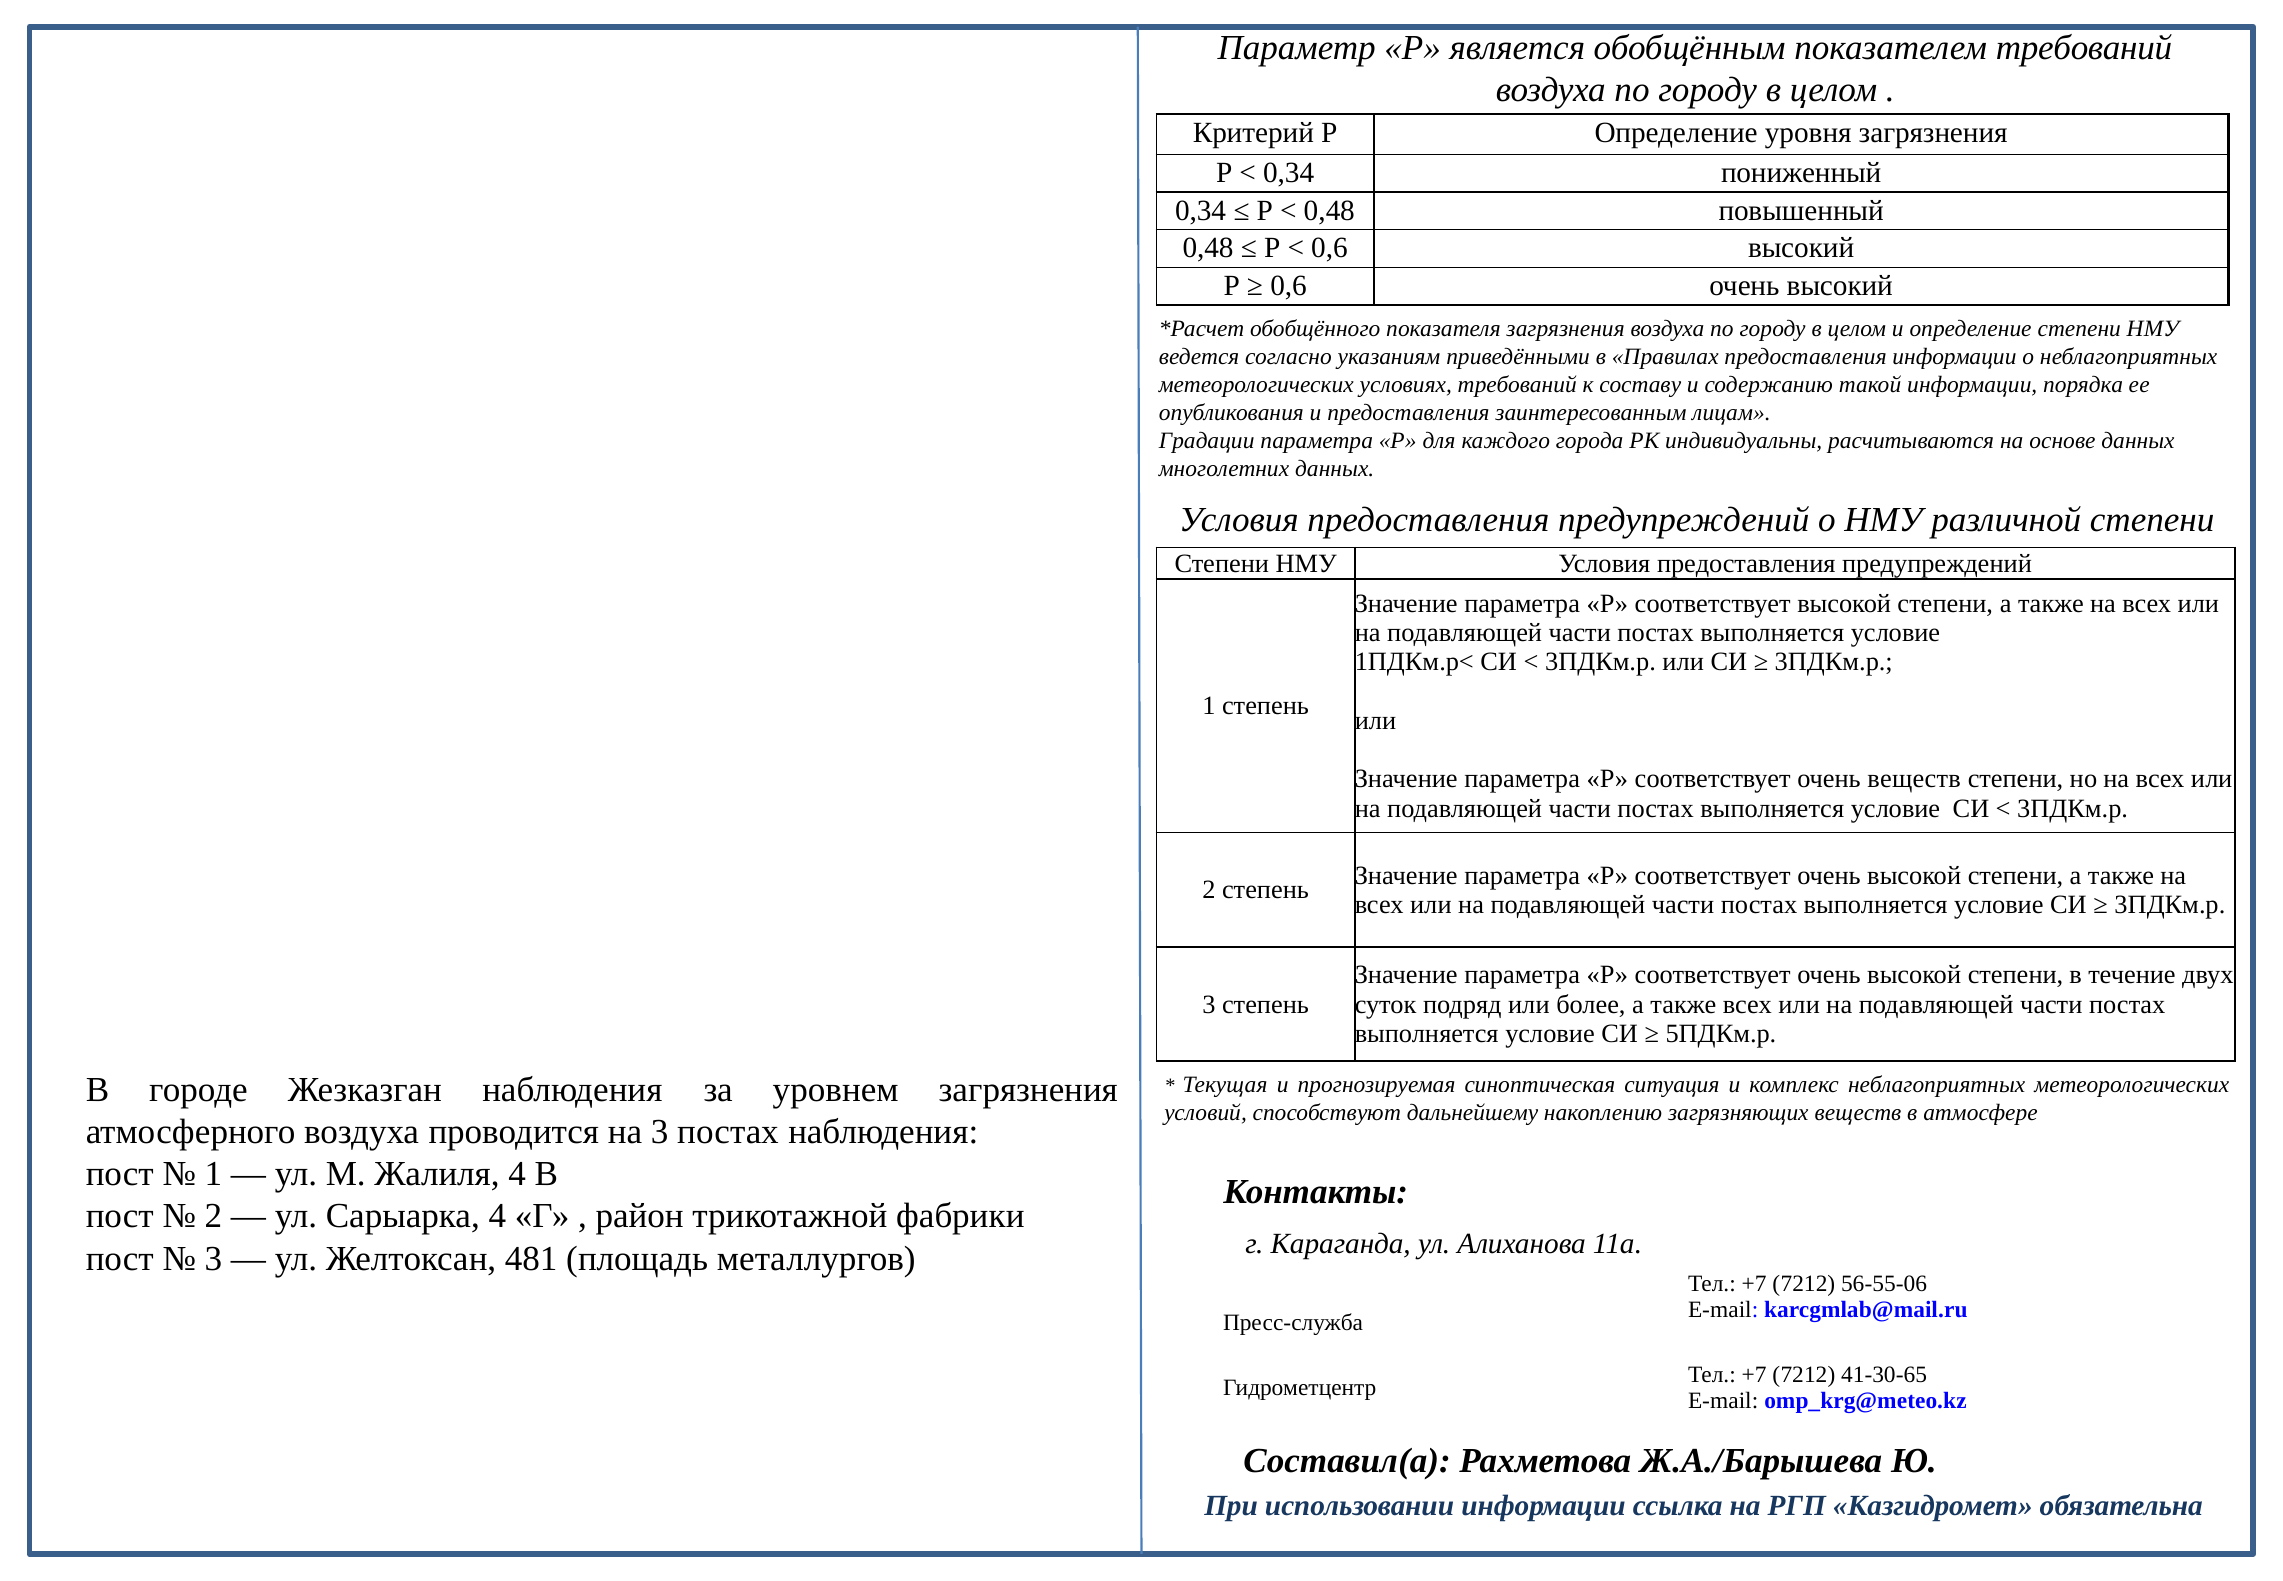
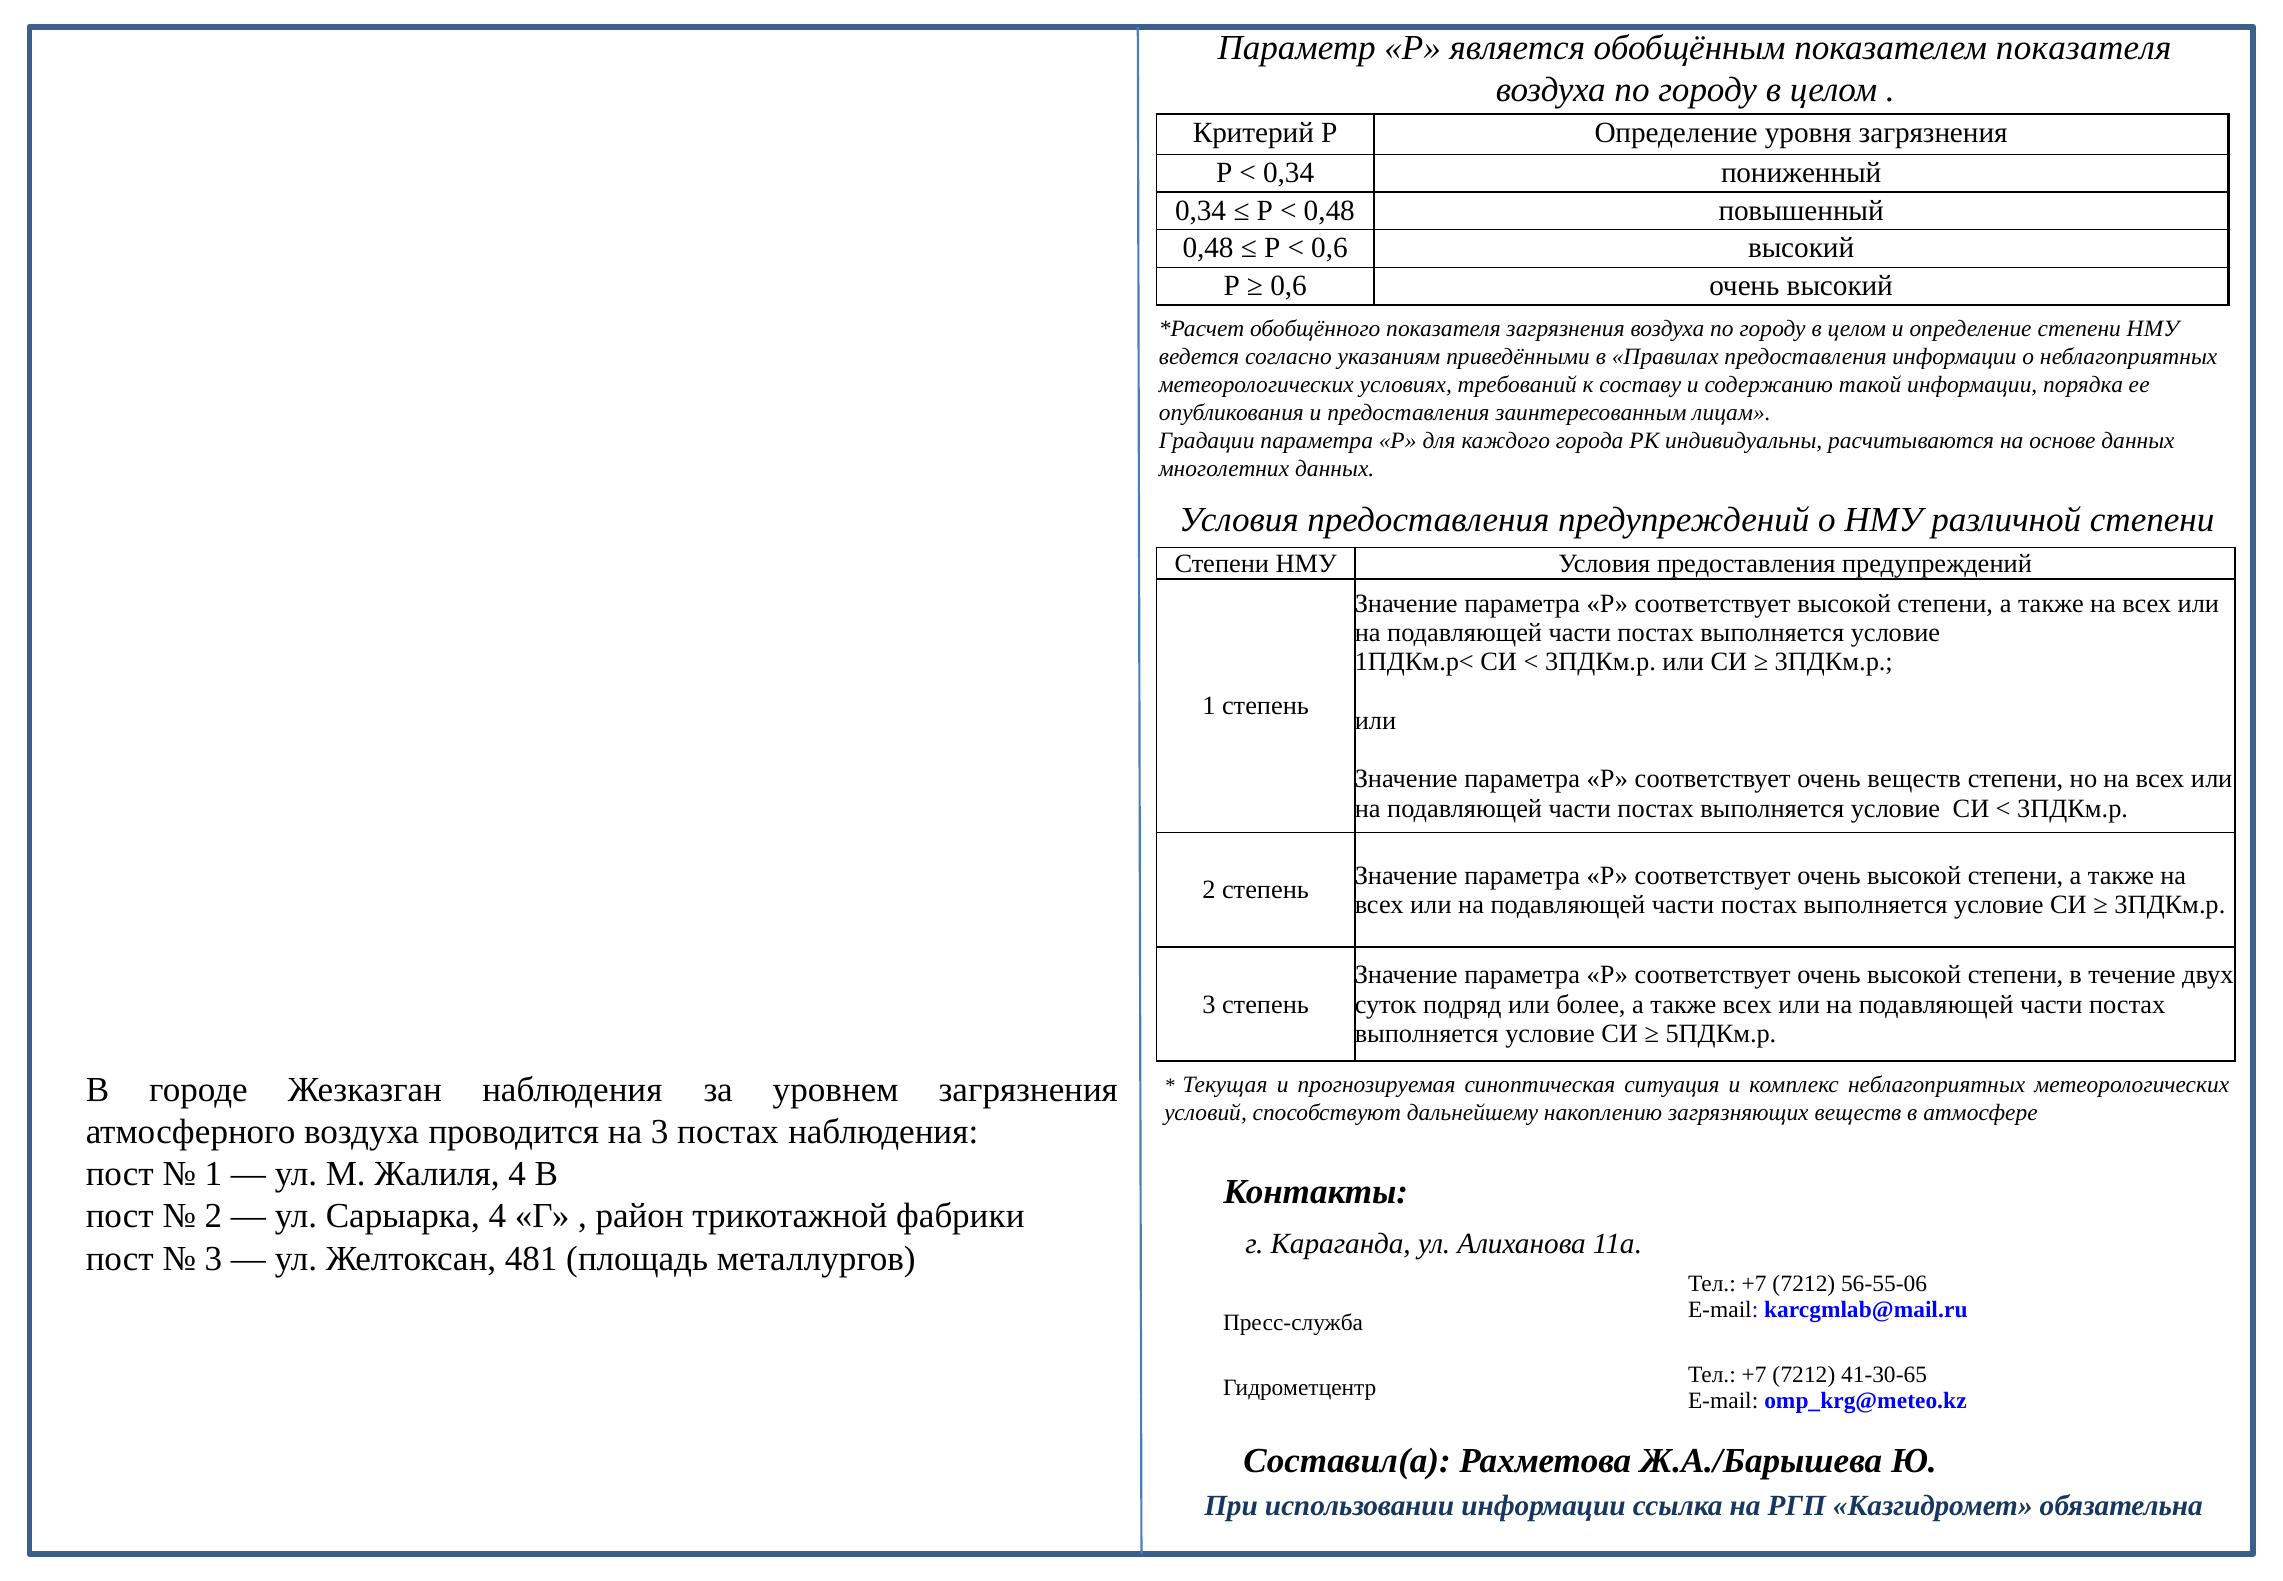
показателем требований: требований -> показателя
